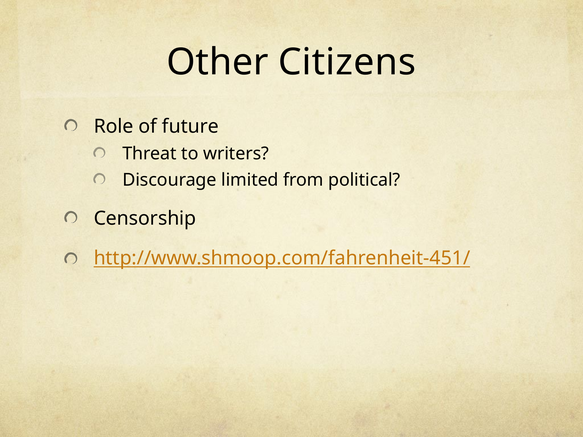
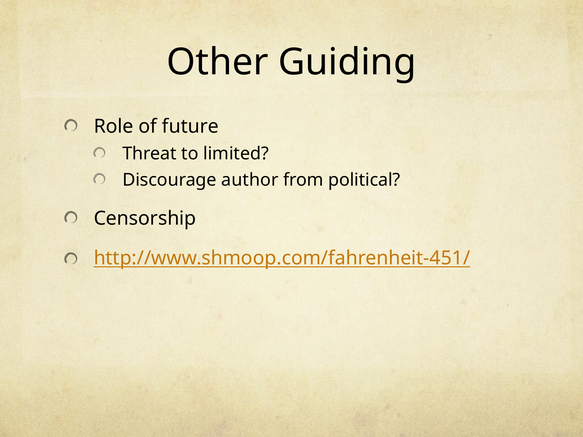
Citizens: Citizens -> Guiding
writers: writers -> limited
limited: limited -> author
